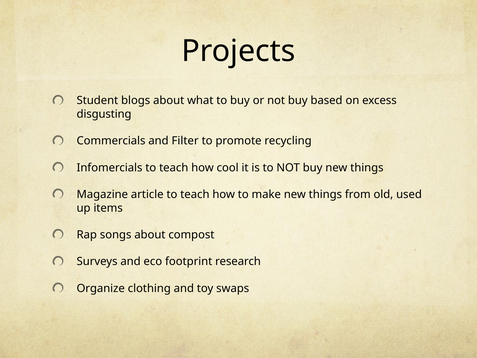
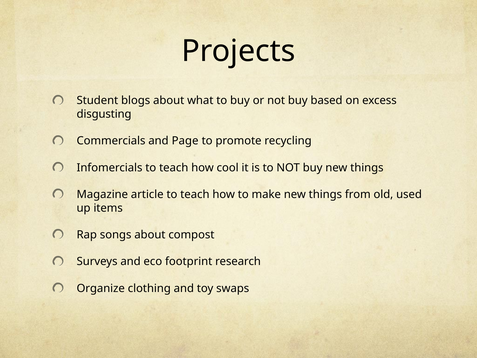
Filter: Filter -> Page
